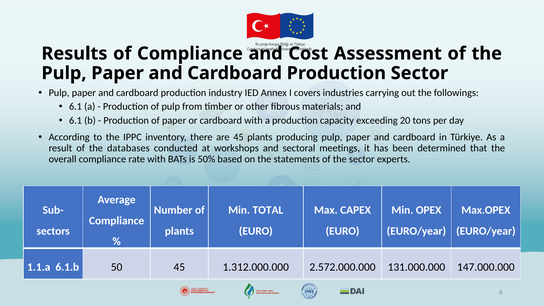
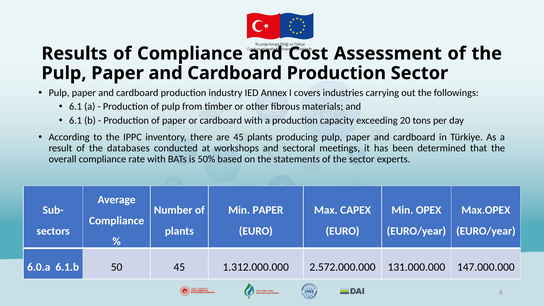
Min TOTAL: TOTAL -> PAPER
1.1.a: 1.1.a -> 6.0.a
